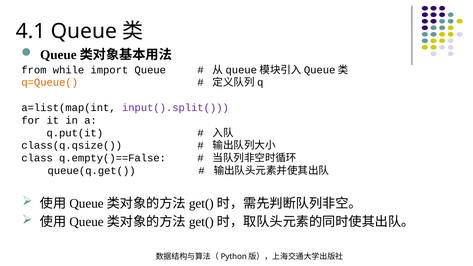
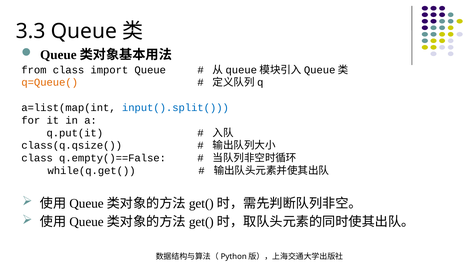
4.1: 4.1 -> 3.3
from while: while -> class
input().split( colour: purple -> blue
queue(q.get(: queue(q.get( -> while(q.get(
